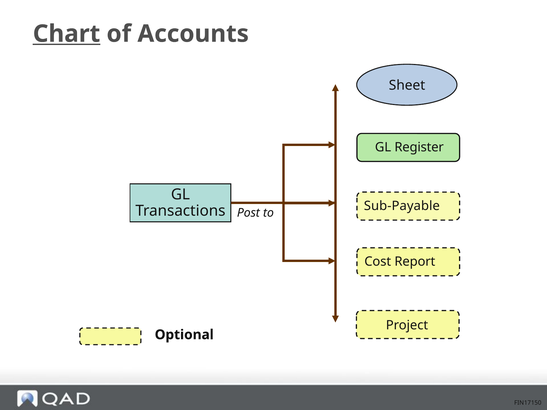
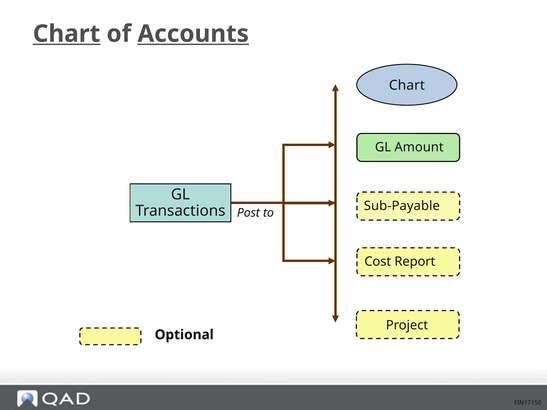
Accounts underline: none -> present
Sheet at (407, 85): Sheet -> Chart
Register: Register -> Amount
